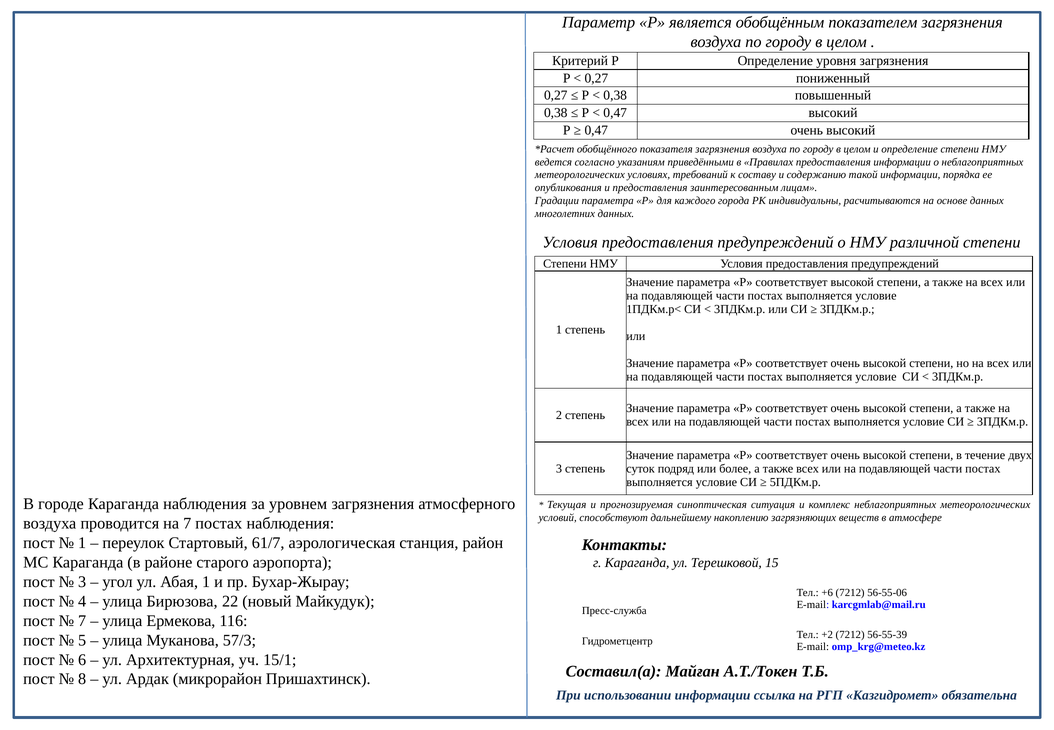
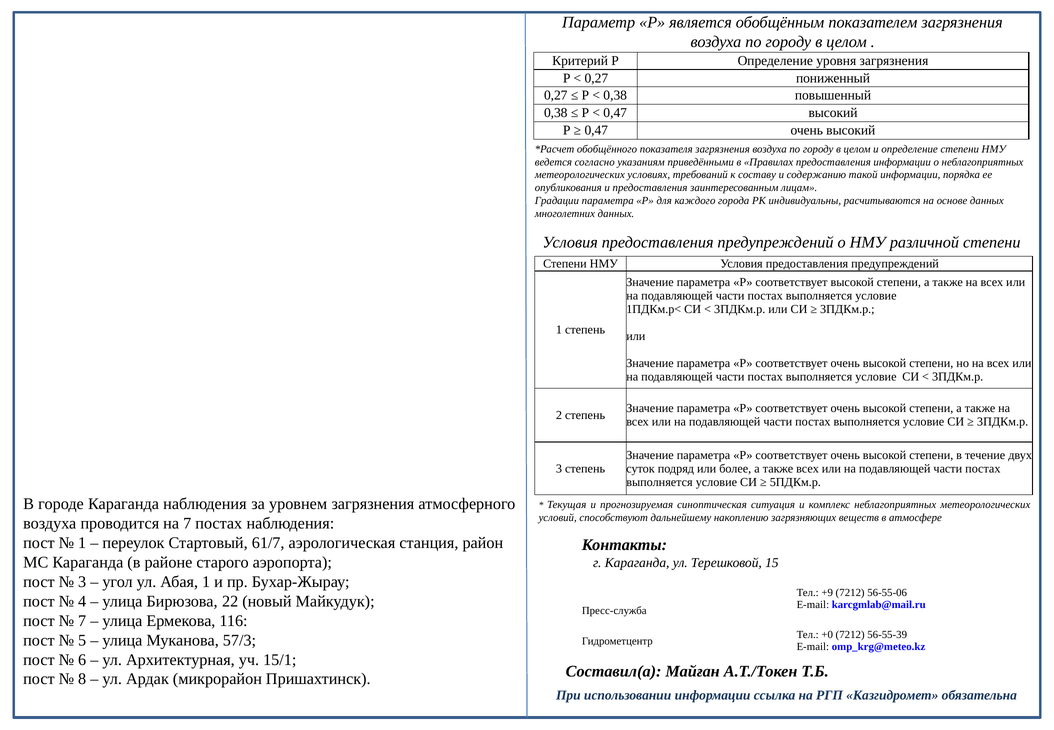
+6: +6 -> +9
+2: +2 -> +0
